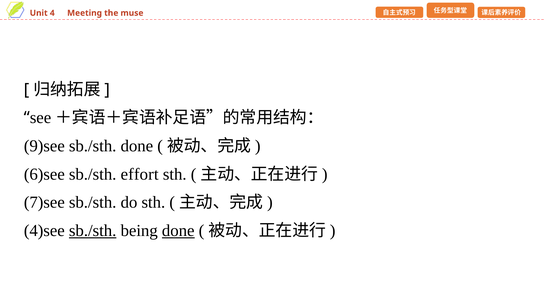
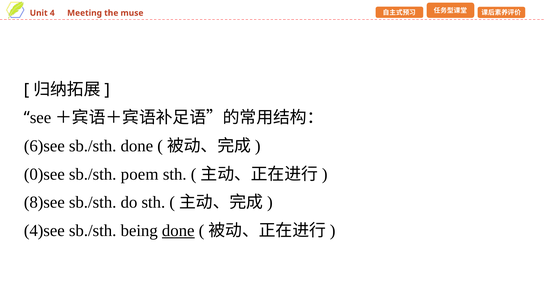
9)see: 9)see -> 6)see
6)see: 6)see -> 0)see
effort: effort -> poem
7)see: 7)see -> 8)see
sb./sth at (93, 231) underline: present -> none
